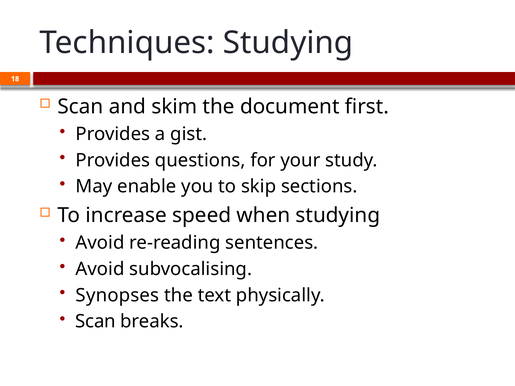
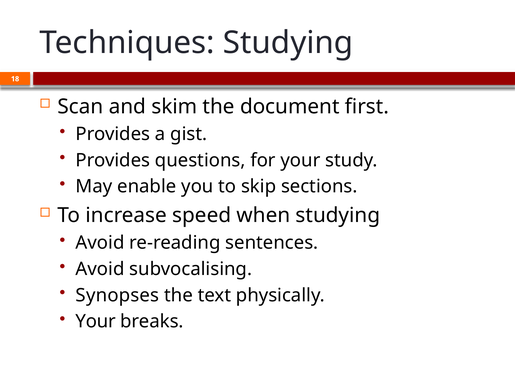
Scan at (96, 322): Scan -> Your
